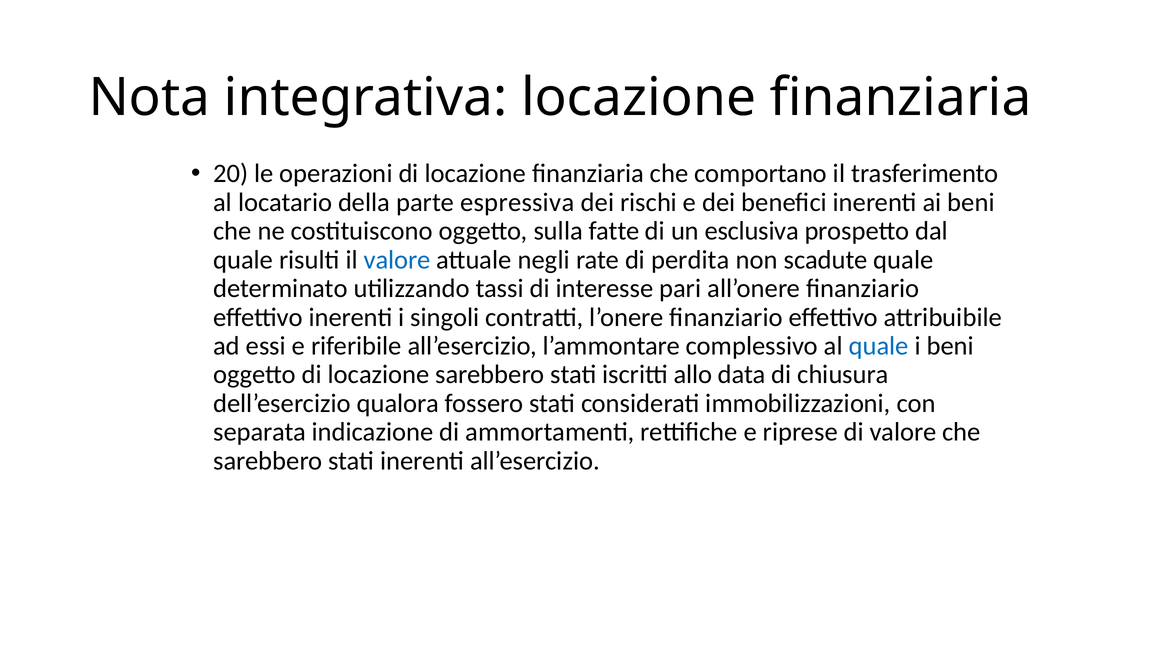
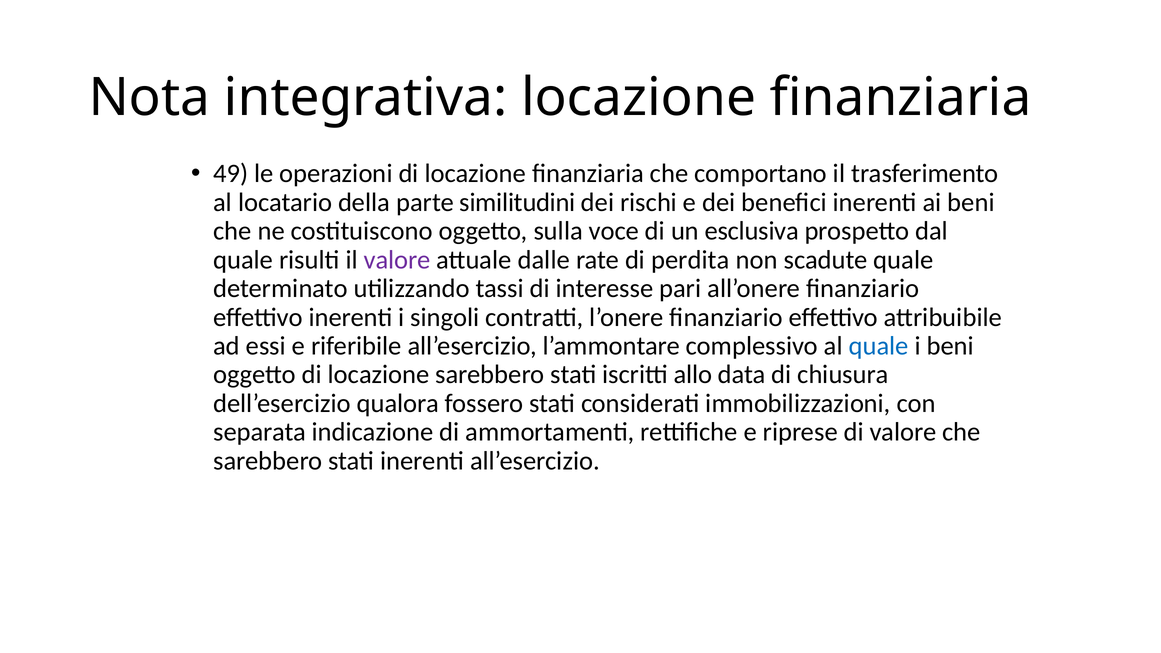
20: 20 -> 49
espressiva: espressiva -> similitudini
fatte: fatte -> voce
valore at (397, 260) colour: blue -> purple
negli: negli -> dalle
